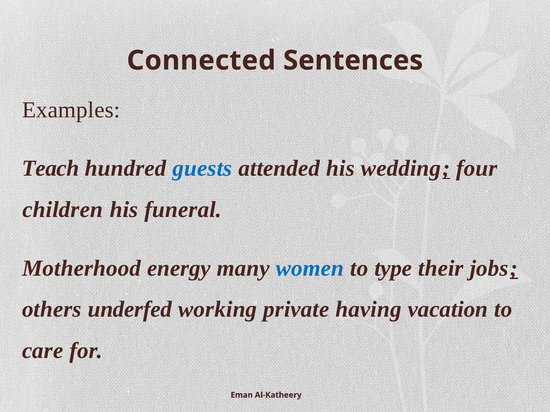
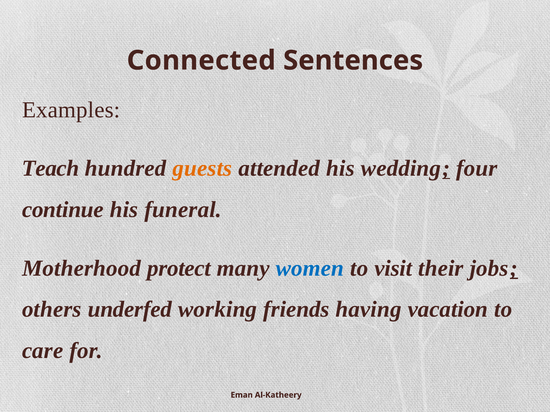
guests colour: blue -> orange
children: children -> continue
energy: energy -> protect
type: type -> visit
private: private -> friends
